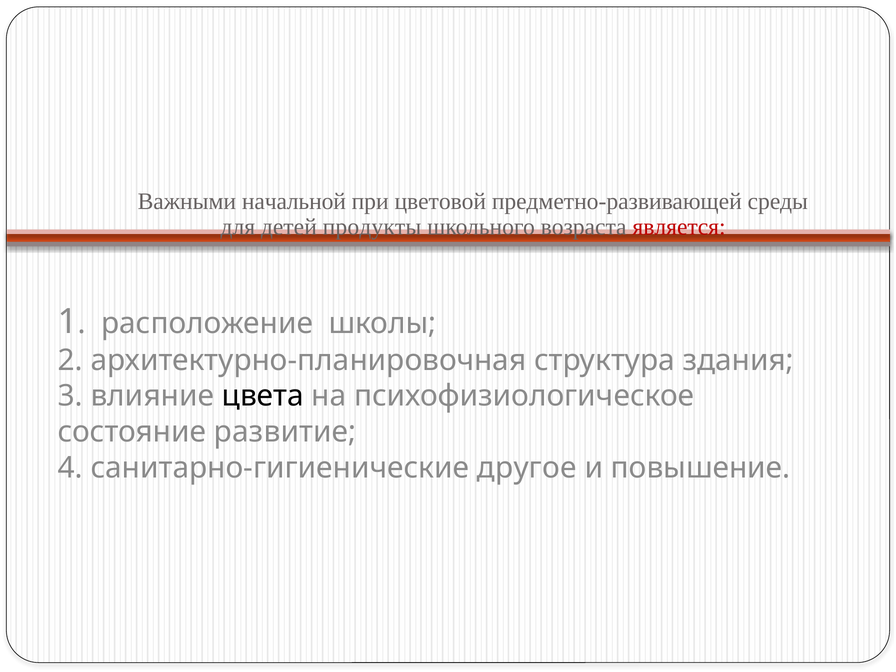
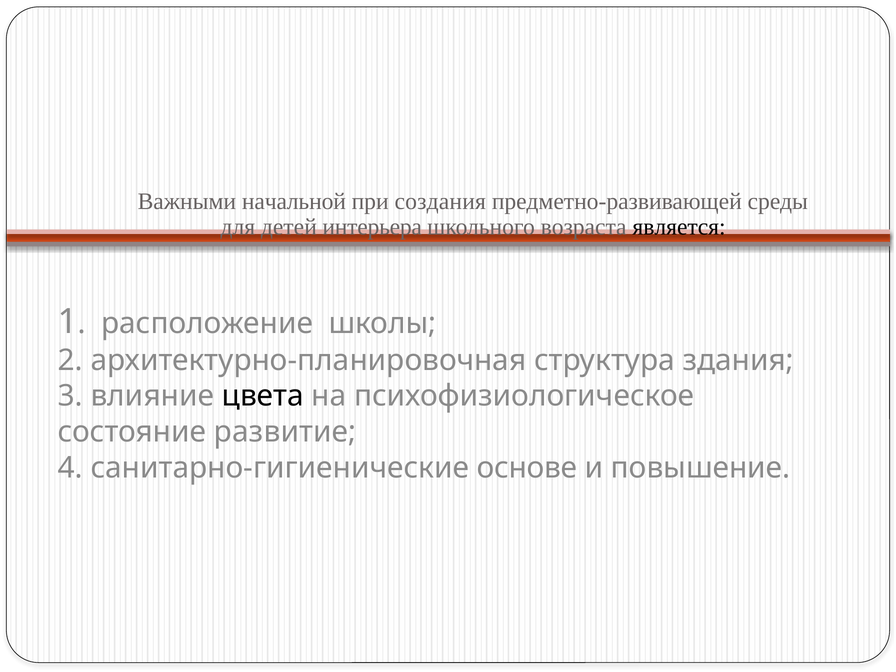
цветовой: цветовой -> создания
продукты: продукты -> интерьера
является colour: red -> black
другое: другое -> основе
